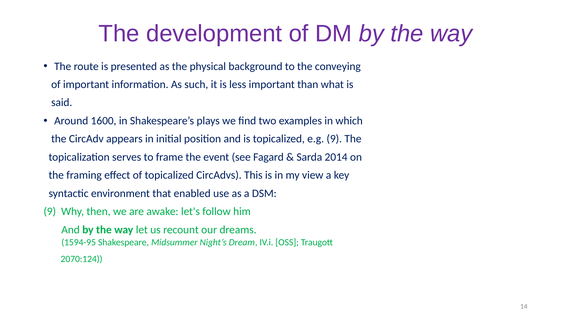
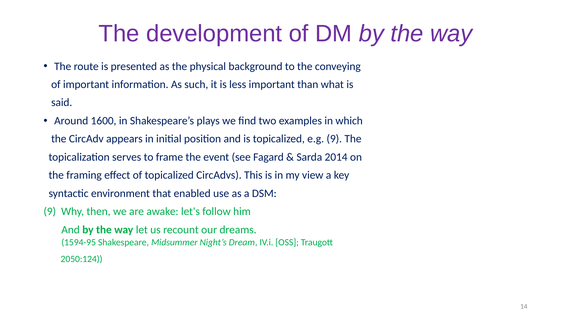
2070:124: 2070:124 -> 2050:124
